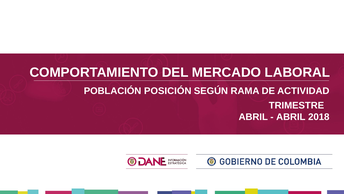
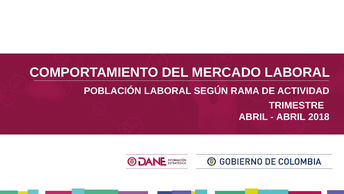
POBLACIÓN POSICIÓN: POSICIÓN -> LABORAL
